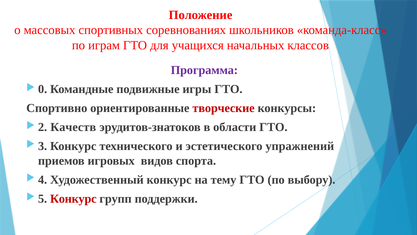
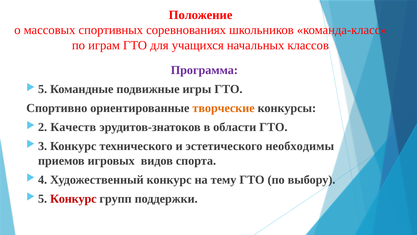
0 at (43, 89): 0 -> 5
творческие colour: red -> orange
упражнений: упражнений -> необходимы
